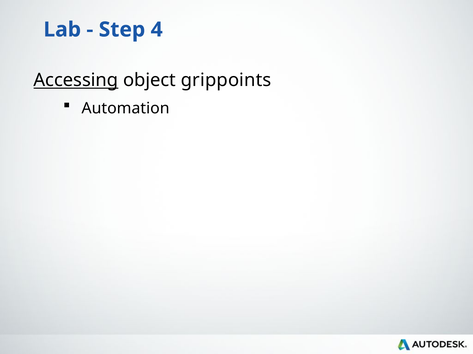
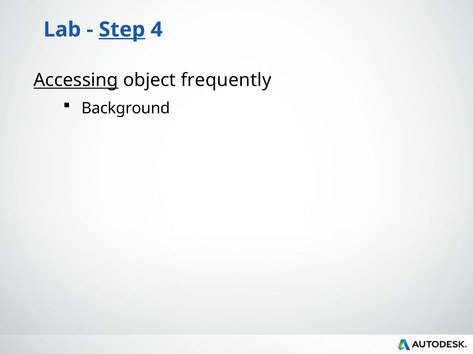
Step underline: none -> present
grippoints: grippoints -> frequently
Automation: Automation -> Background
